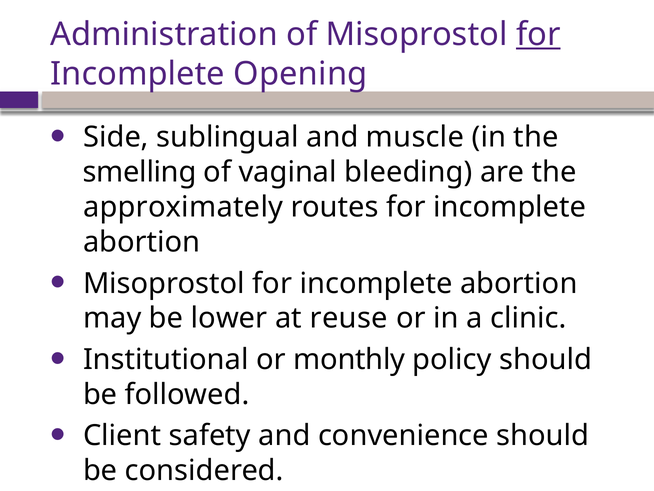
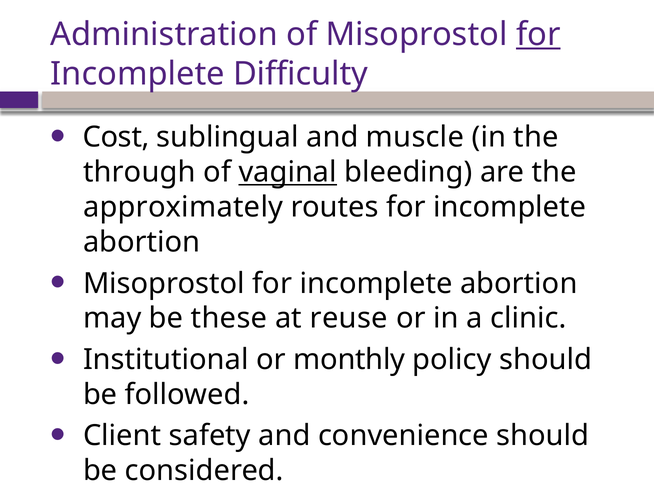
Opening: Opening -> Difficulty
Side: Side -> Cost
smelling: smelling -> through
vaginal underline: none -> present
lower: lower -> these
